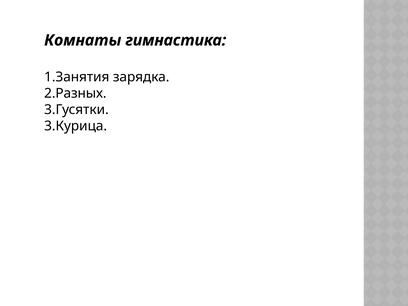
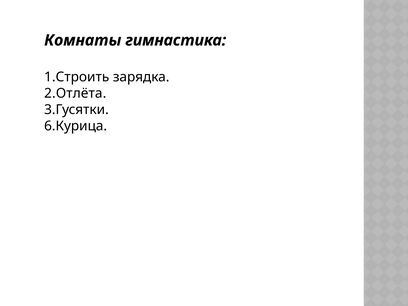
1.Занятия: 1.Занятия -> 1.Строить
2.Разных: 2.Разных -> 2.Отлёта
3.Курица: 3.Курица -> 6.Курица
